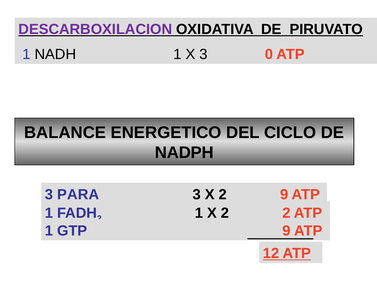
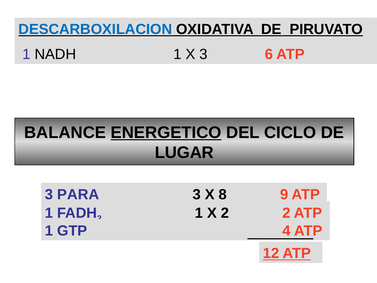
DESCARBOXILACION colour: purple -> blue
0: 0 -> 6
ENERGETICO underline: none -> present
NADPH: NADPH -> LUGAR
3 X 2: 2 -> 8
GTP 9: 9 -> 4
